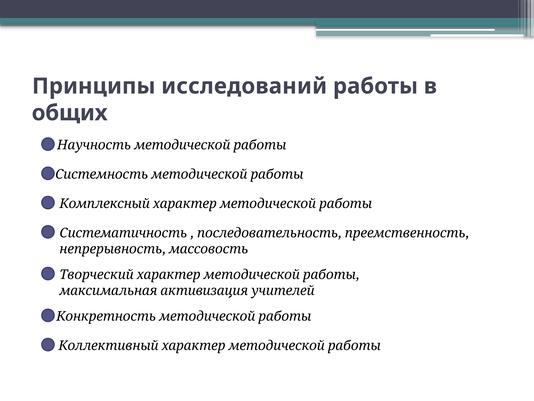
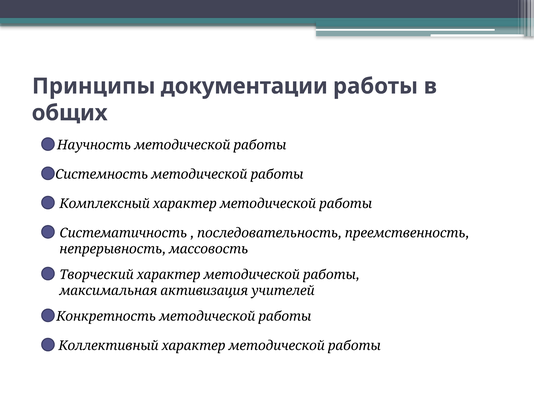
исследований: исследований -> документации
